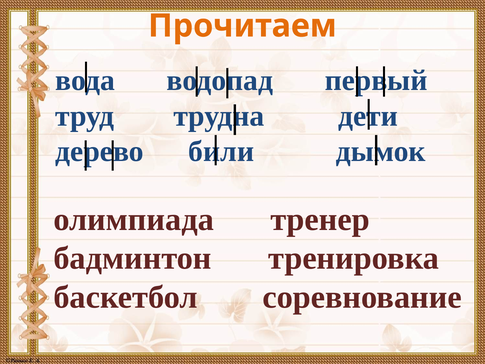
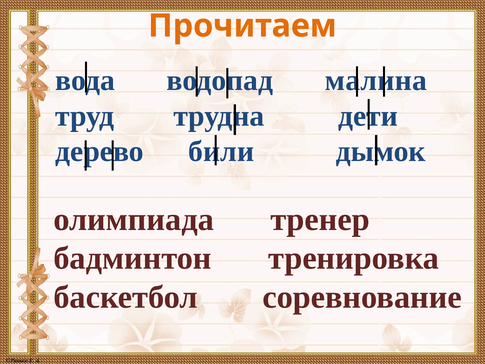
первый: первый -> малина
